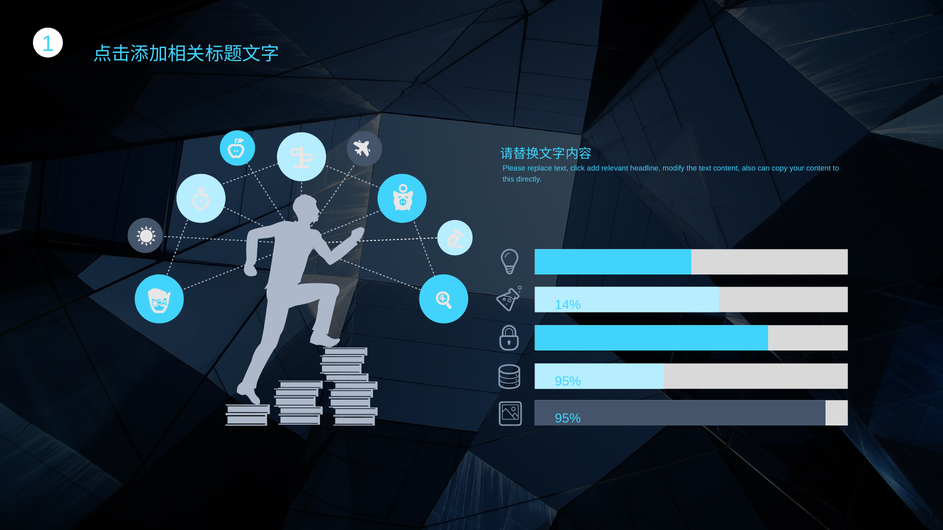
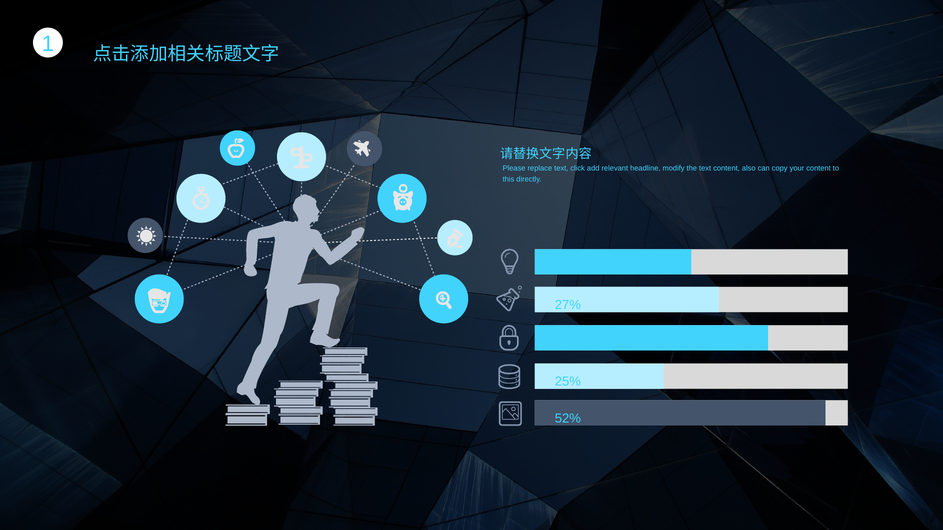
14%: 14% -> 27%
95% at (568, 382): 95% -> 25%
95% at (568, 419): 95% -> 52%
